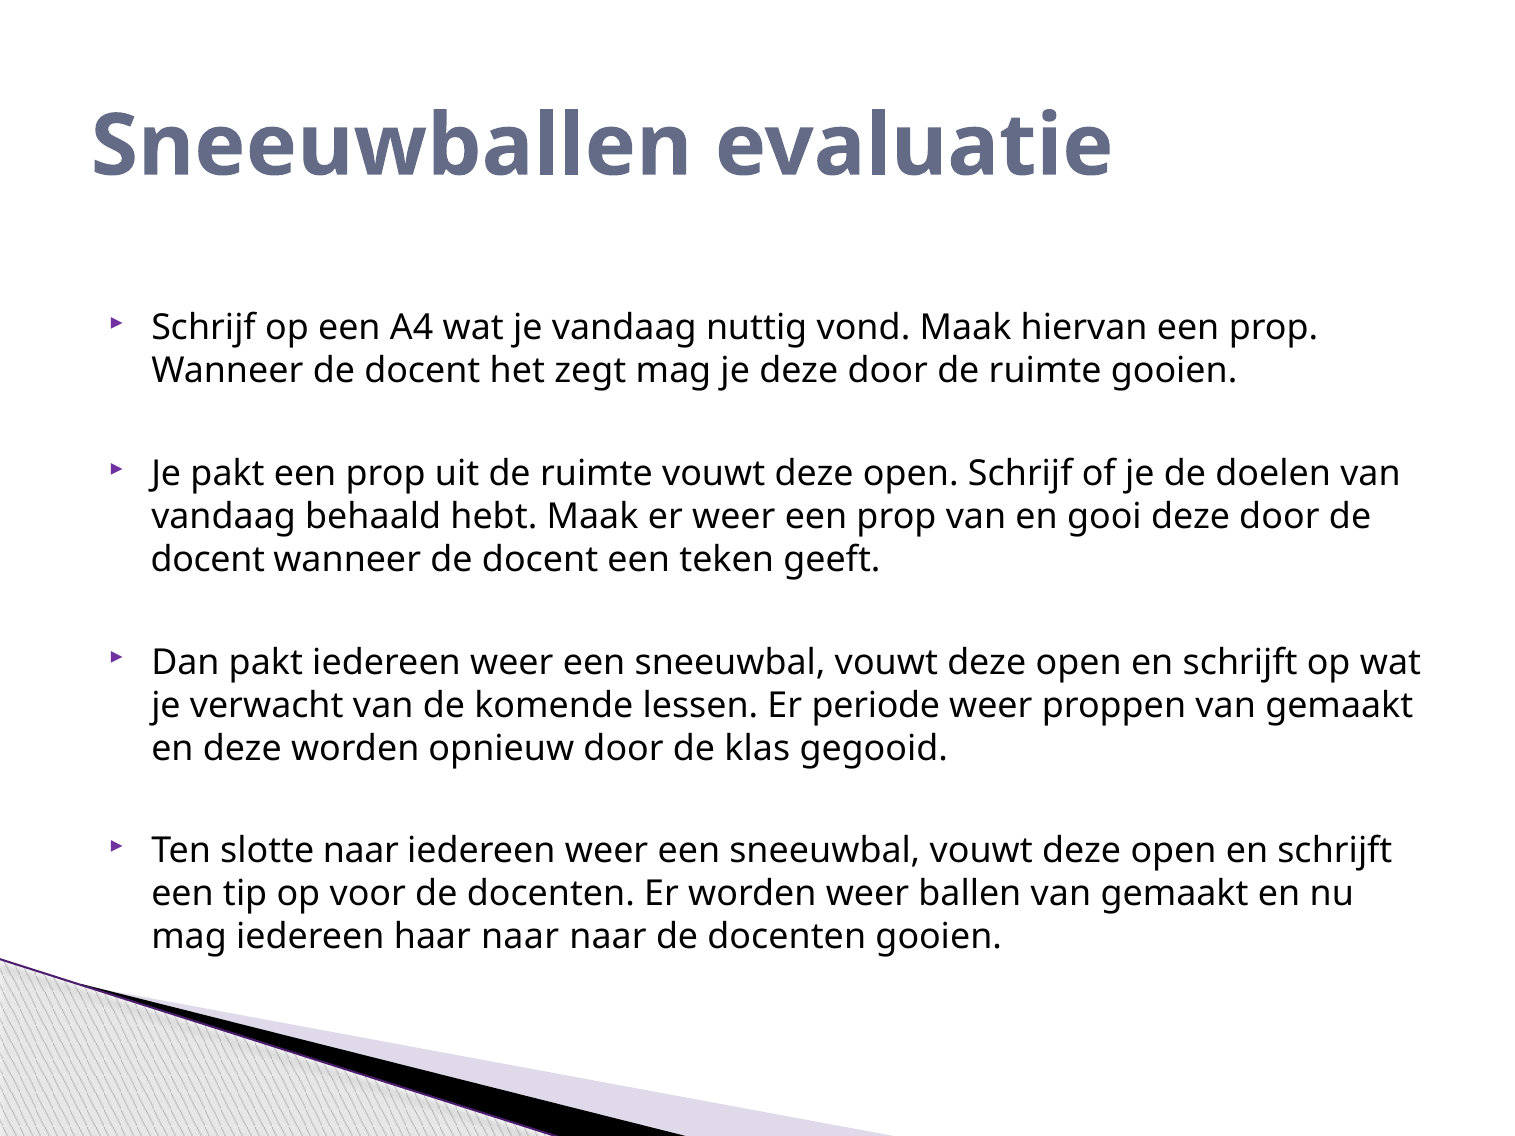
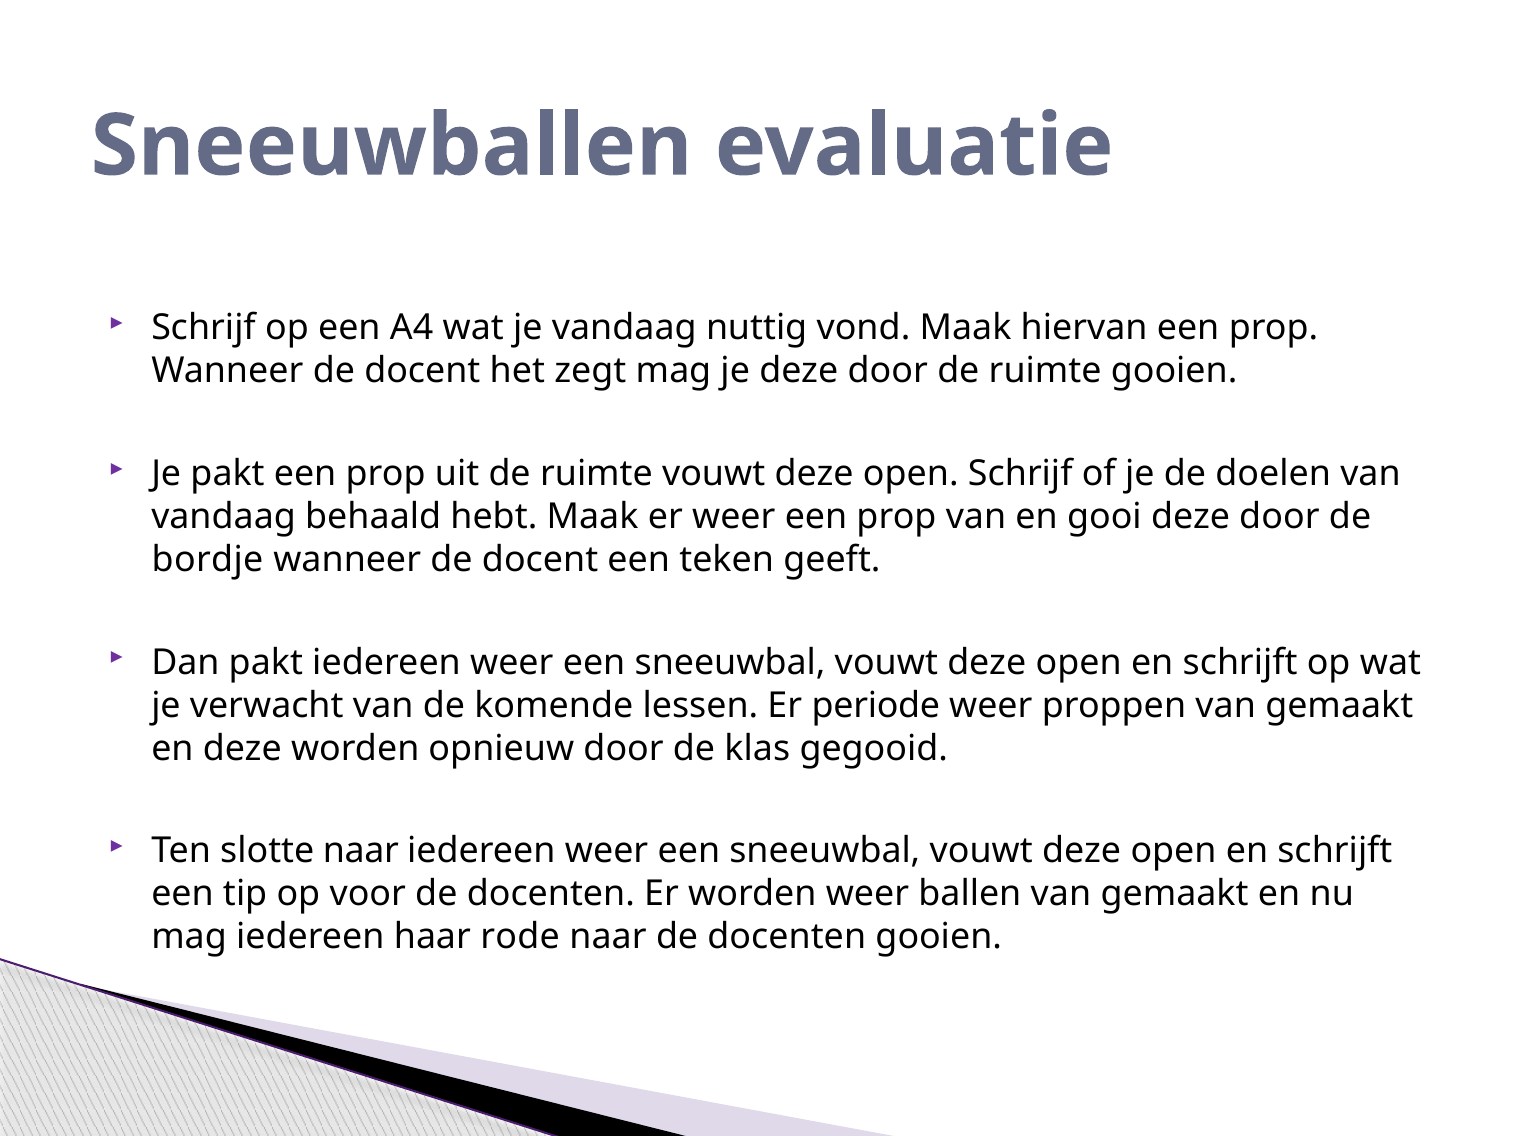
docent at (208, 560): docent -> bordje
haar naar: naar -> rode
